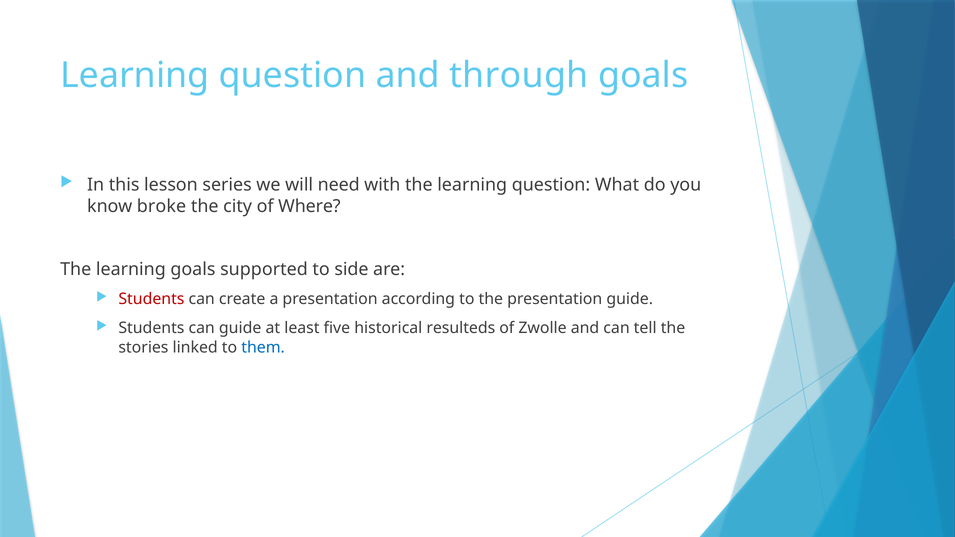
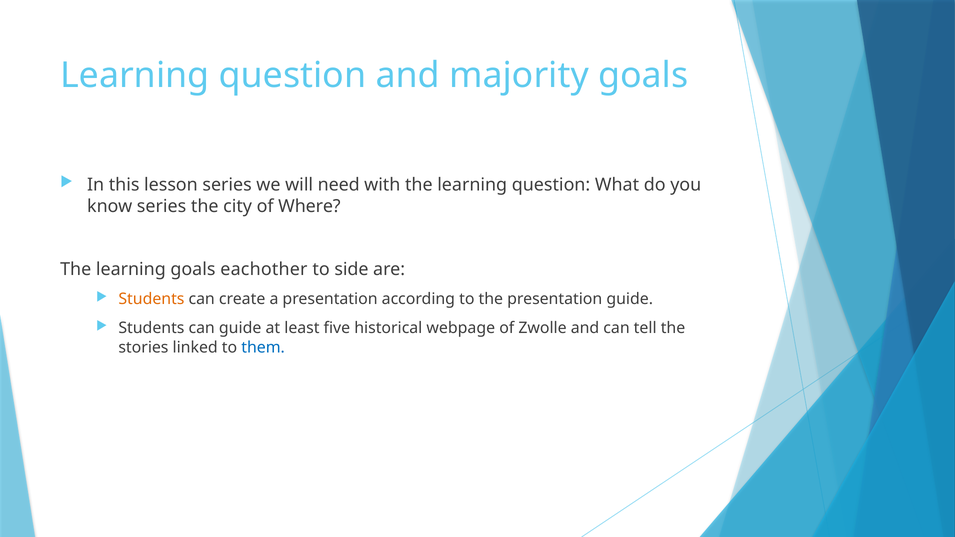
through: through -> majority
know broke: broke -> series
supported: supported -> eachother
Students at (151, 299) colour: red -> orange
resulteds: resulteds -> webpage
